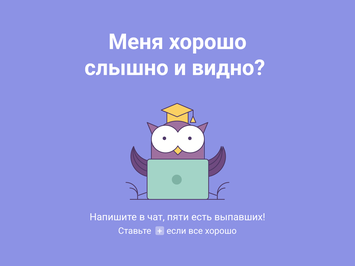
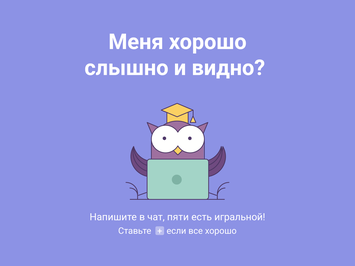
выпавших: выпавших -> игральной
